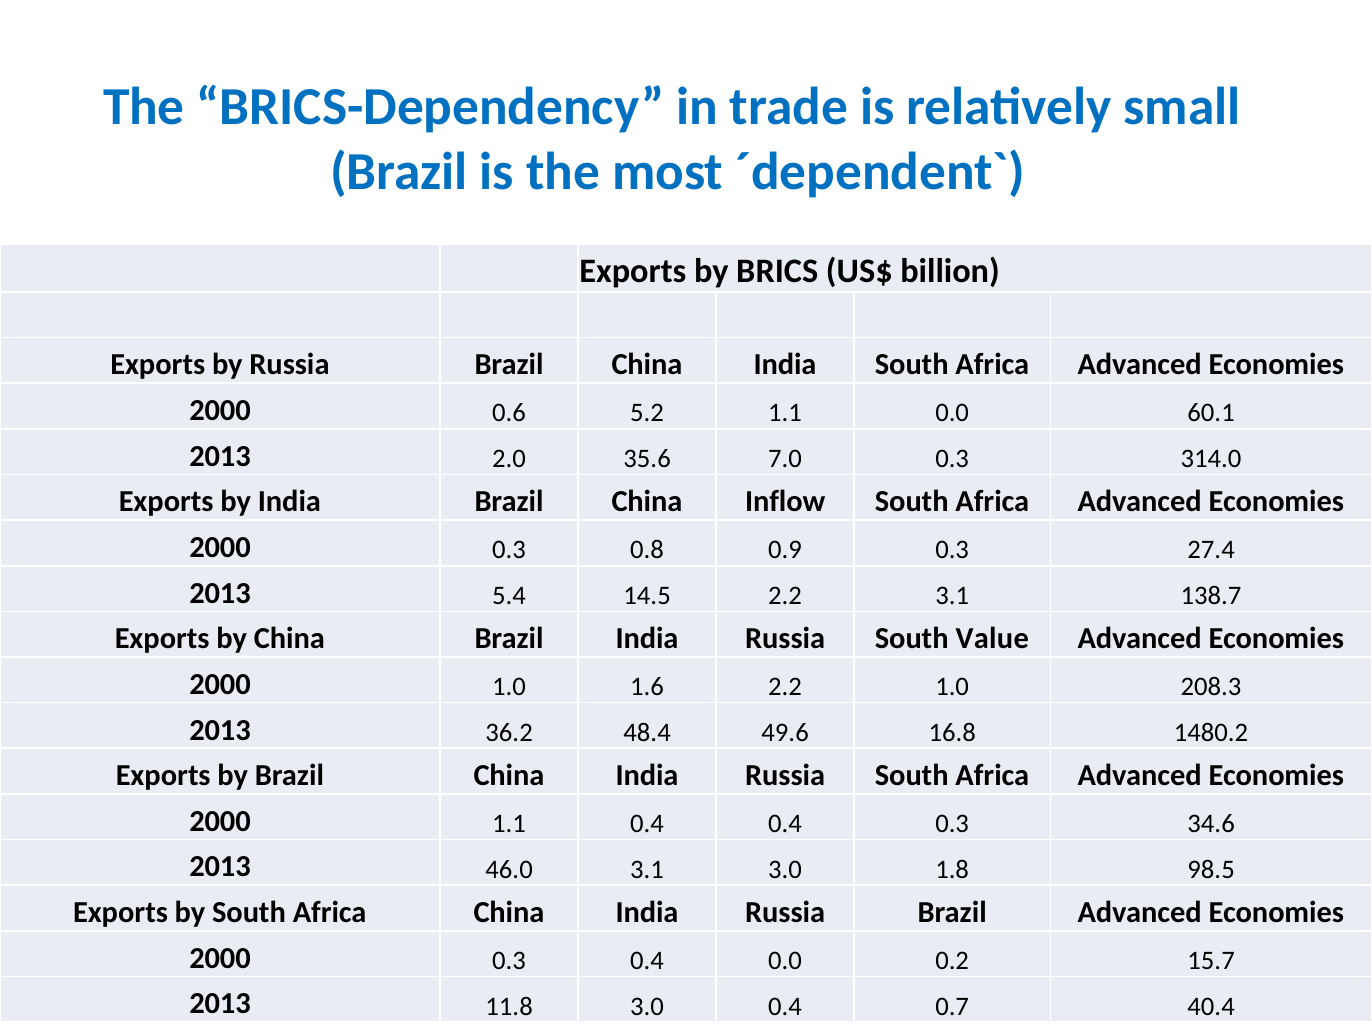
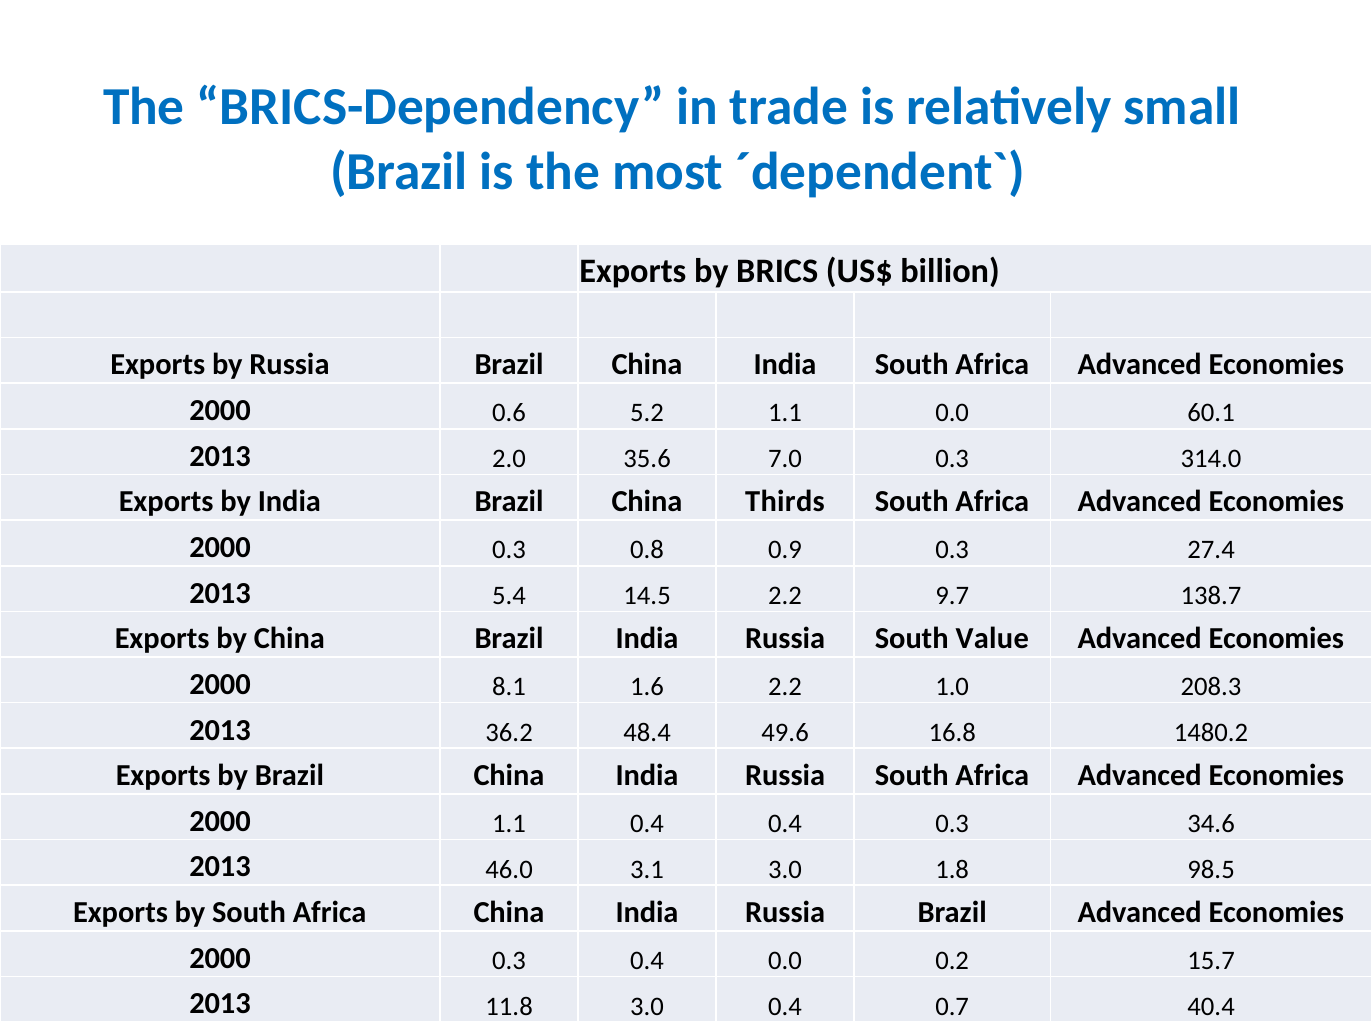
Inflow: Inflow -> Thirds
2.2 3.1: 3.1 -> 9.7
2000 1.0: 1.0 -> 8.1
